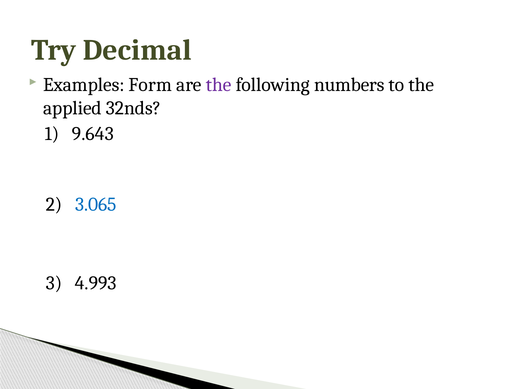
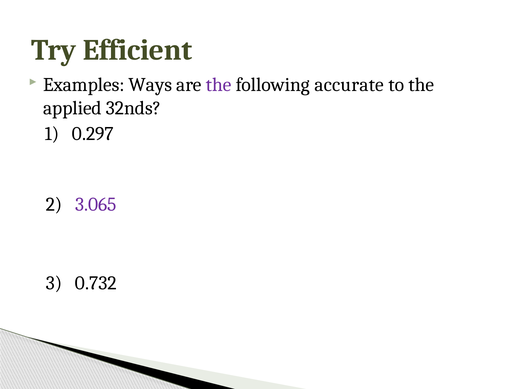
Decimal: Decimal -> Efficient
Form: Form -> Ways
numbers: numbers -> accurate
9.643: 9.643 -> 0.297
3.065 colour: blue -> purple
4.993: 4.993 -> 0.732
